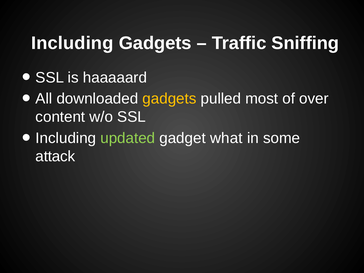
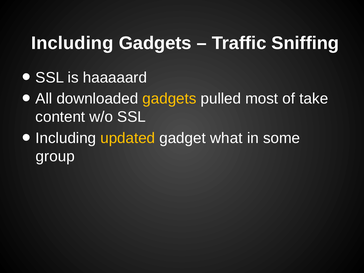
over: over -> take
updated colour: light green -> yellow
attack: attack -> group
